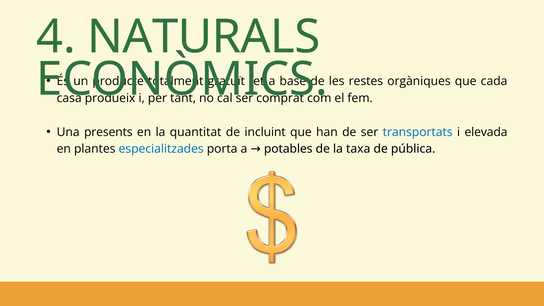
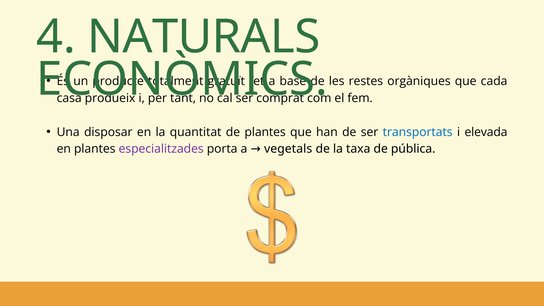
presents: presents -> disposar
de incluint: incluint -> plantes
especialitzades colour: blue -> purple
potables: potables -> vegetals
